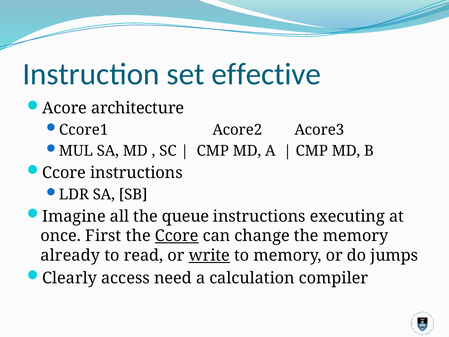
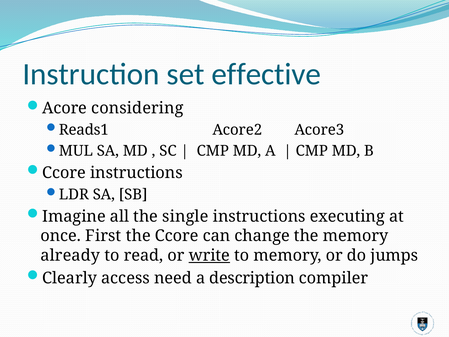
architecture: architecture -> considering
Ccore1: Ccore1 -> Reads1
queue: queue -> single
Ccore at (177, 236) underline: present -> none
calculation: calculation -> description
